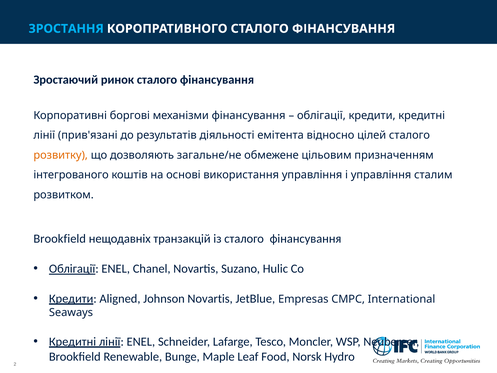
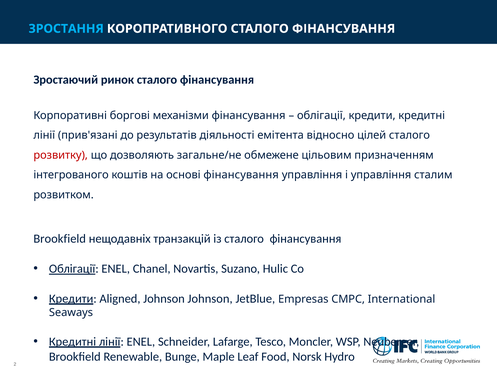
розвитку colour: orange -> red
основі використання: використання -> фінансування
Johnson Novartis: Novartis -> Johnson
